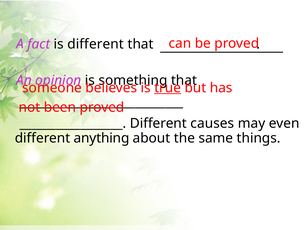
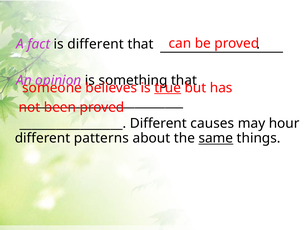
even: even -> hour
anything: anything -> patterns
same underline: none -> present
